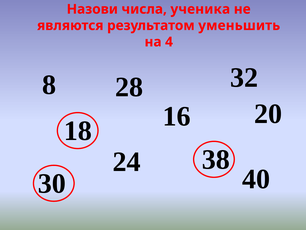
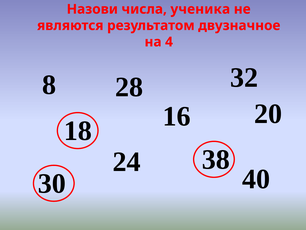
уменьшить: уменьшить -> двузначное
